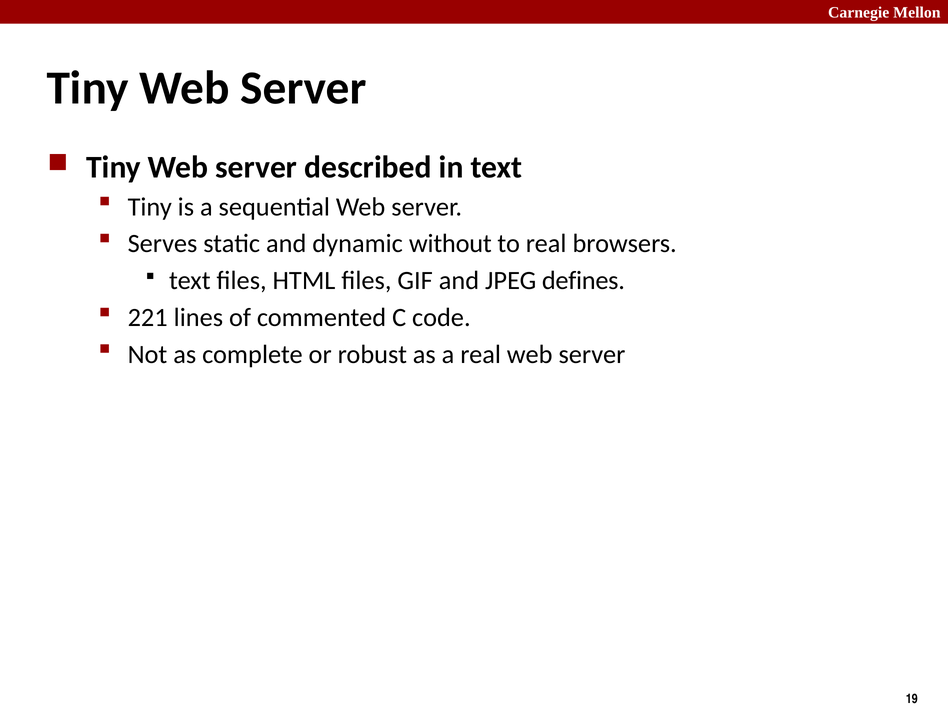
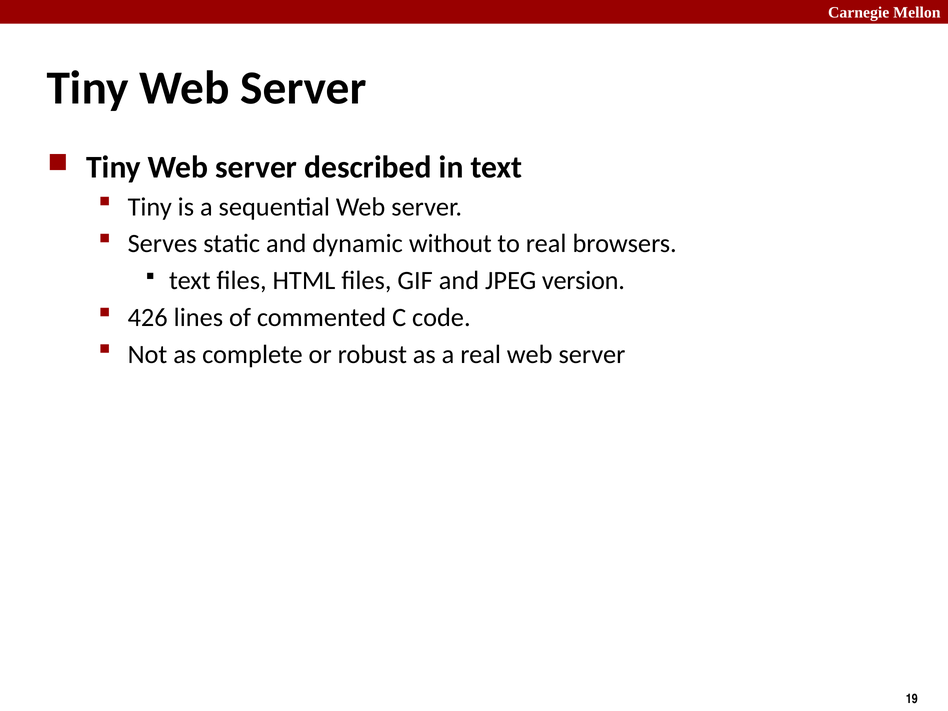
defines: defines -> version
221: 221 -> 426
